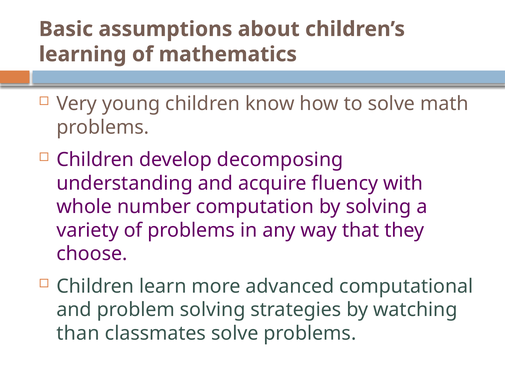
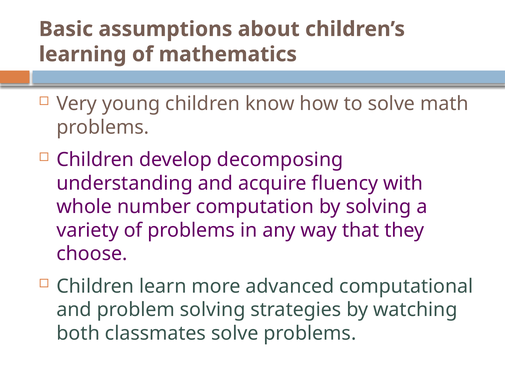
than: than -> both
